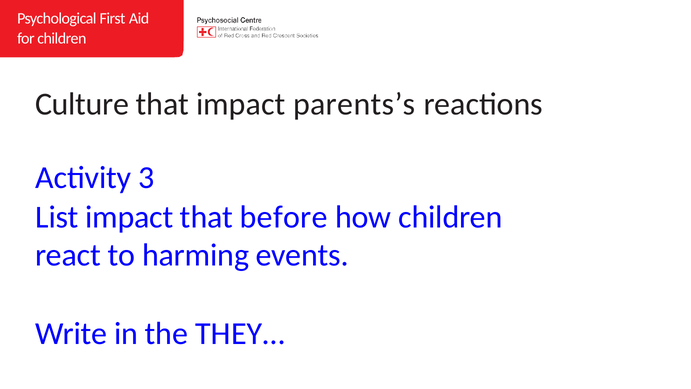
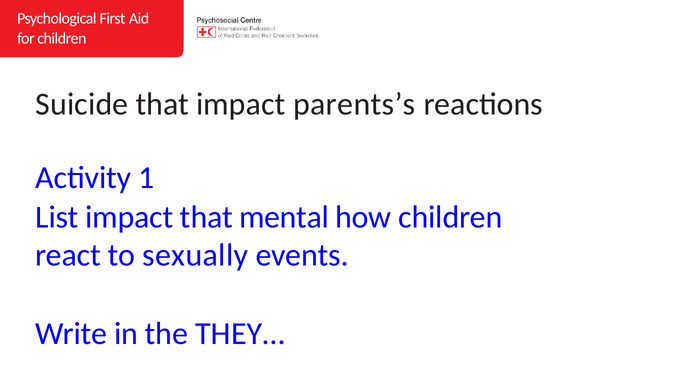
Culture: Culture -> Suicide
3: 3 -> 1
before: before -> mental
harming: harming -> sexually
